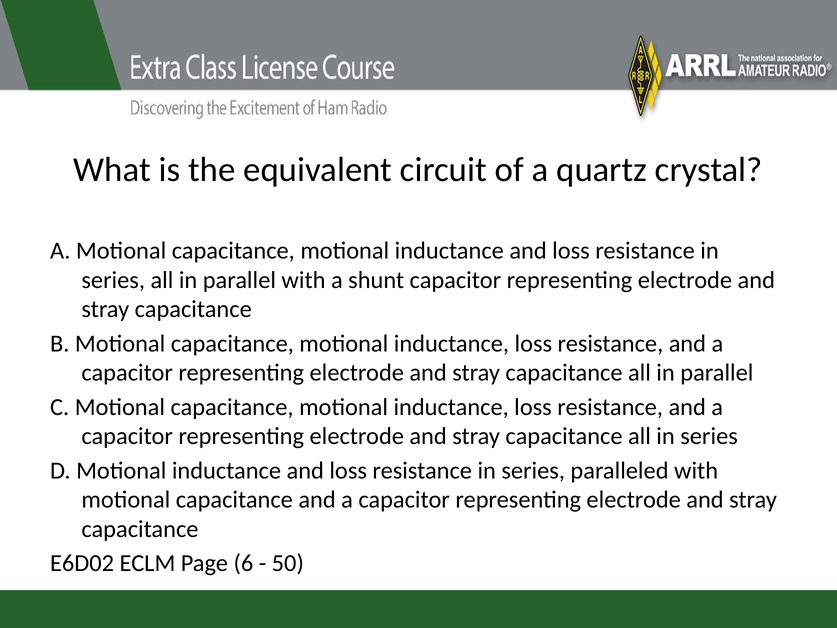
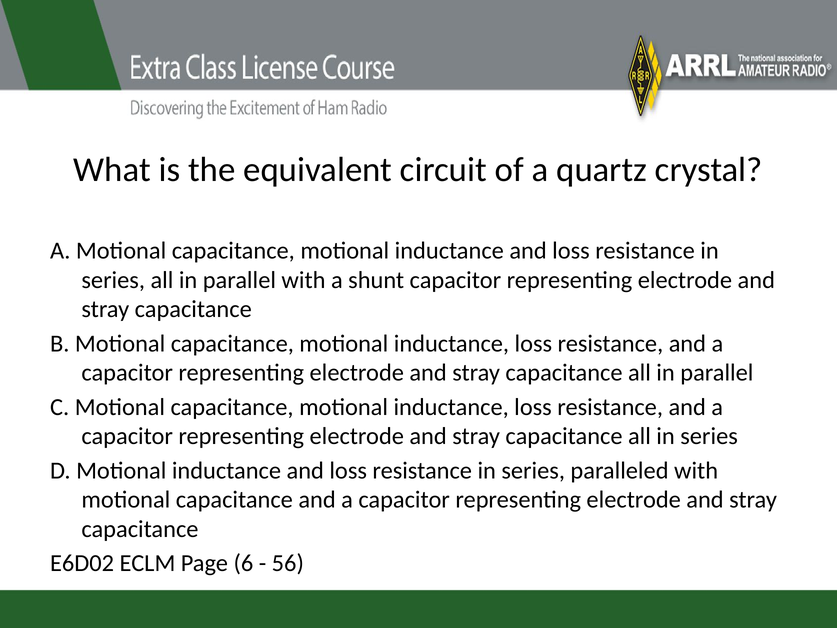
50: 50 -> 56
